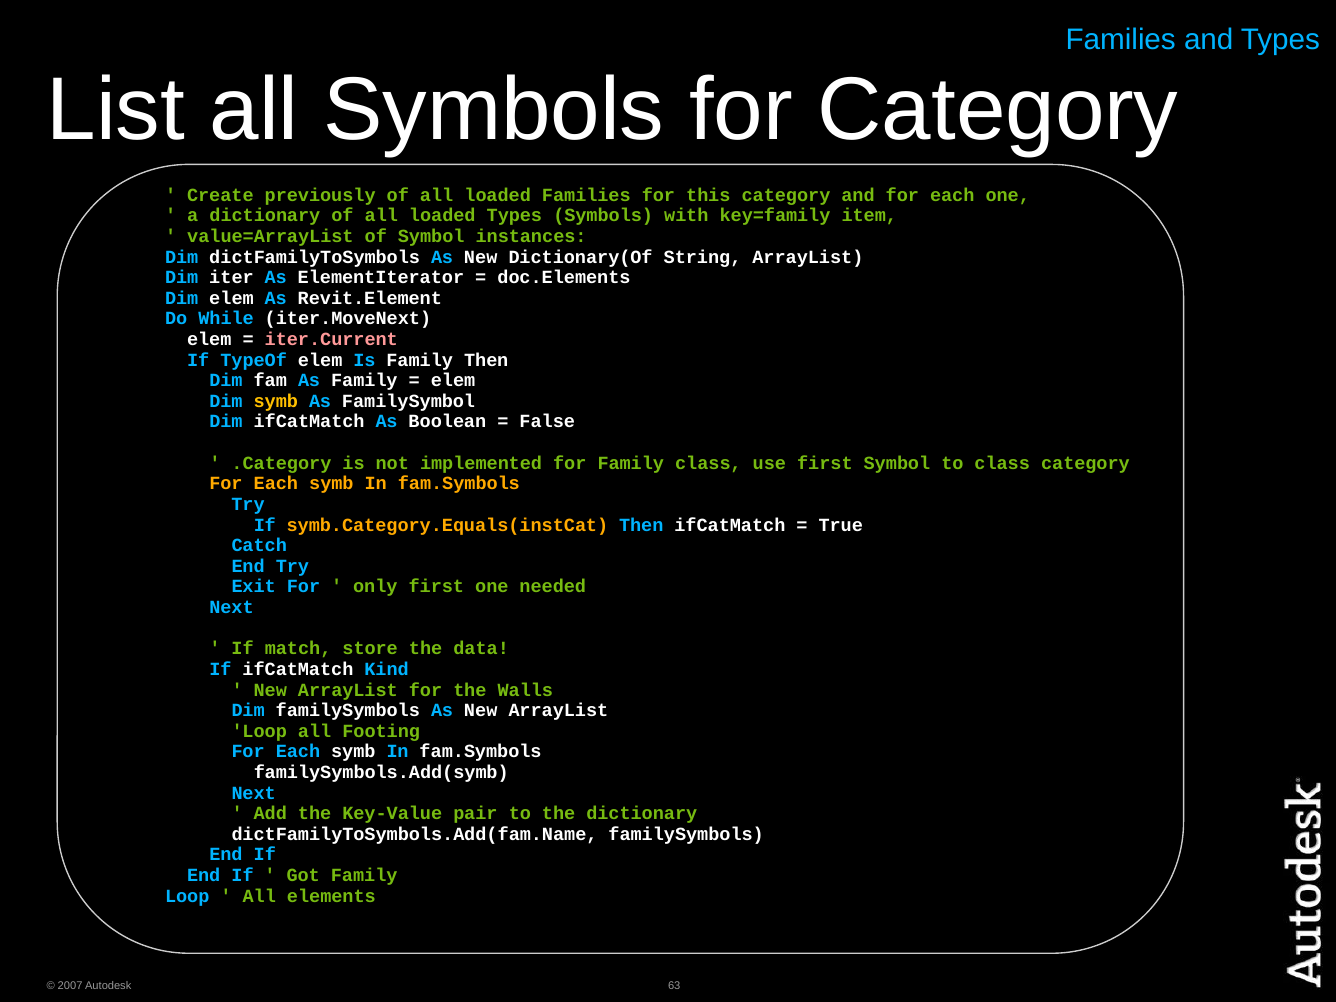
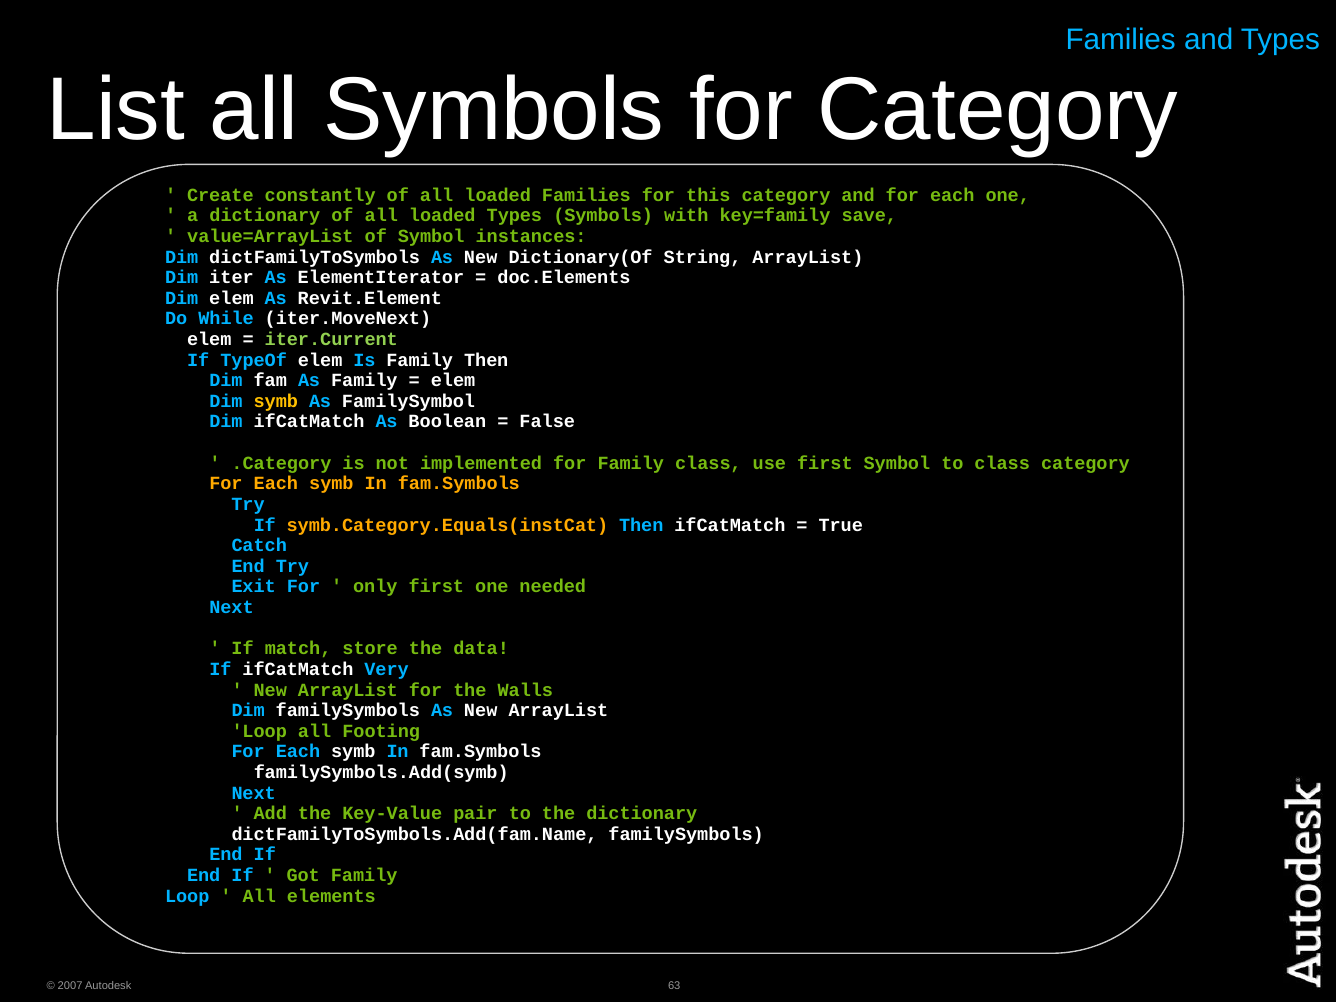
previously: previously -> constantly
item: item -> save
iter.Current colour: pink -> light green
Kind: Kind -> Very
